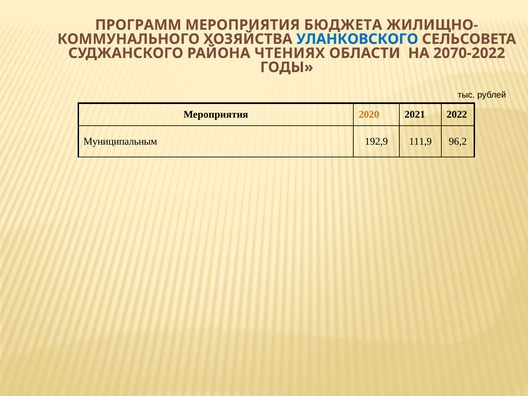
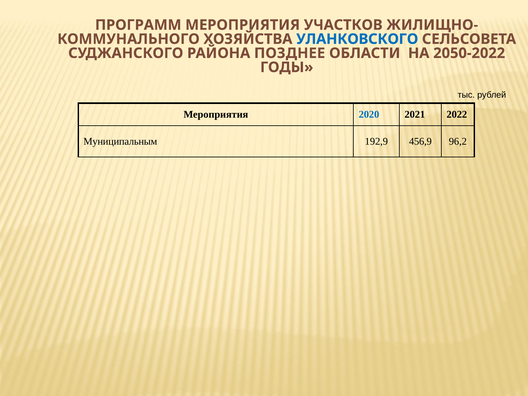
БЮДЖЕТА: БЮДЖЕТА -> УЧАСТКОВ
ЧТЕНИЯХ: ЧТЕНИЯХ -> ПОЗДНЕЕ
2070-2022: 2070-2022 -> 2050-2022
2020 colour: orange -> blue
111,9: 111,9 -> 456,9
